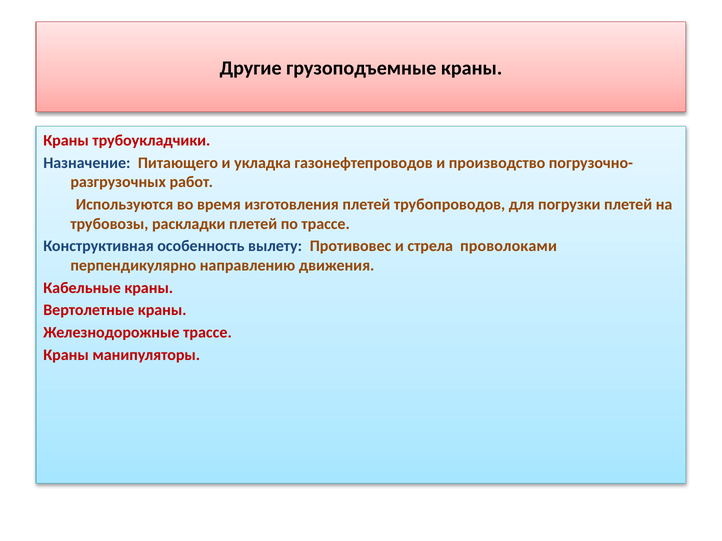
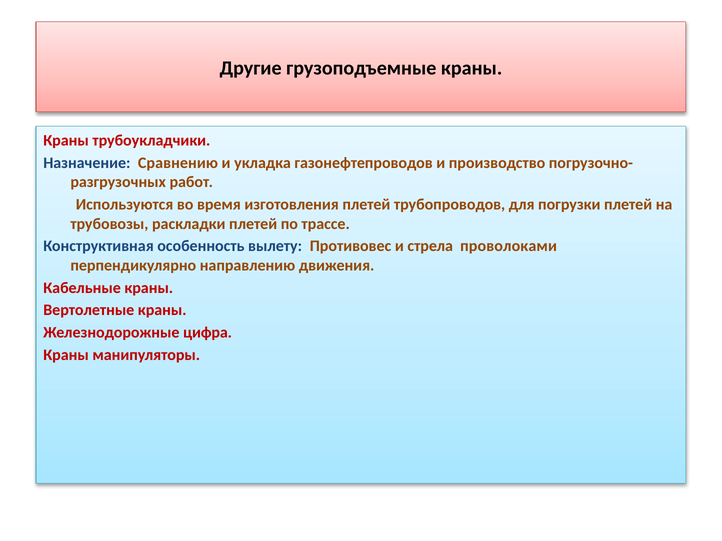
Питающего: Питающего -> Сравнению
Железнодорожные трассе: трассе -> цифра
